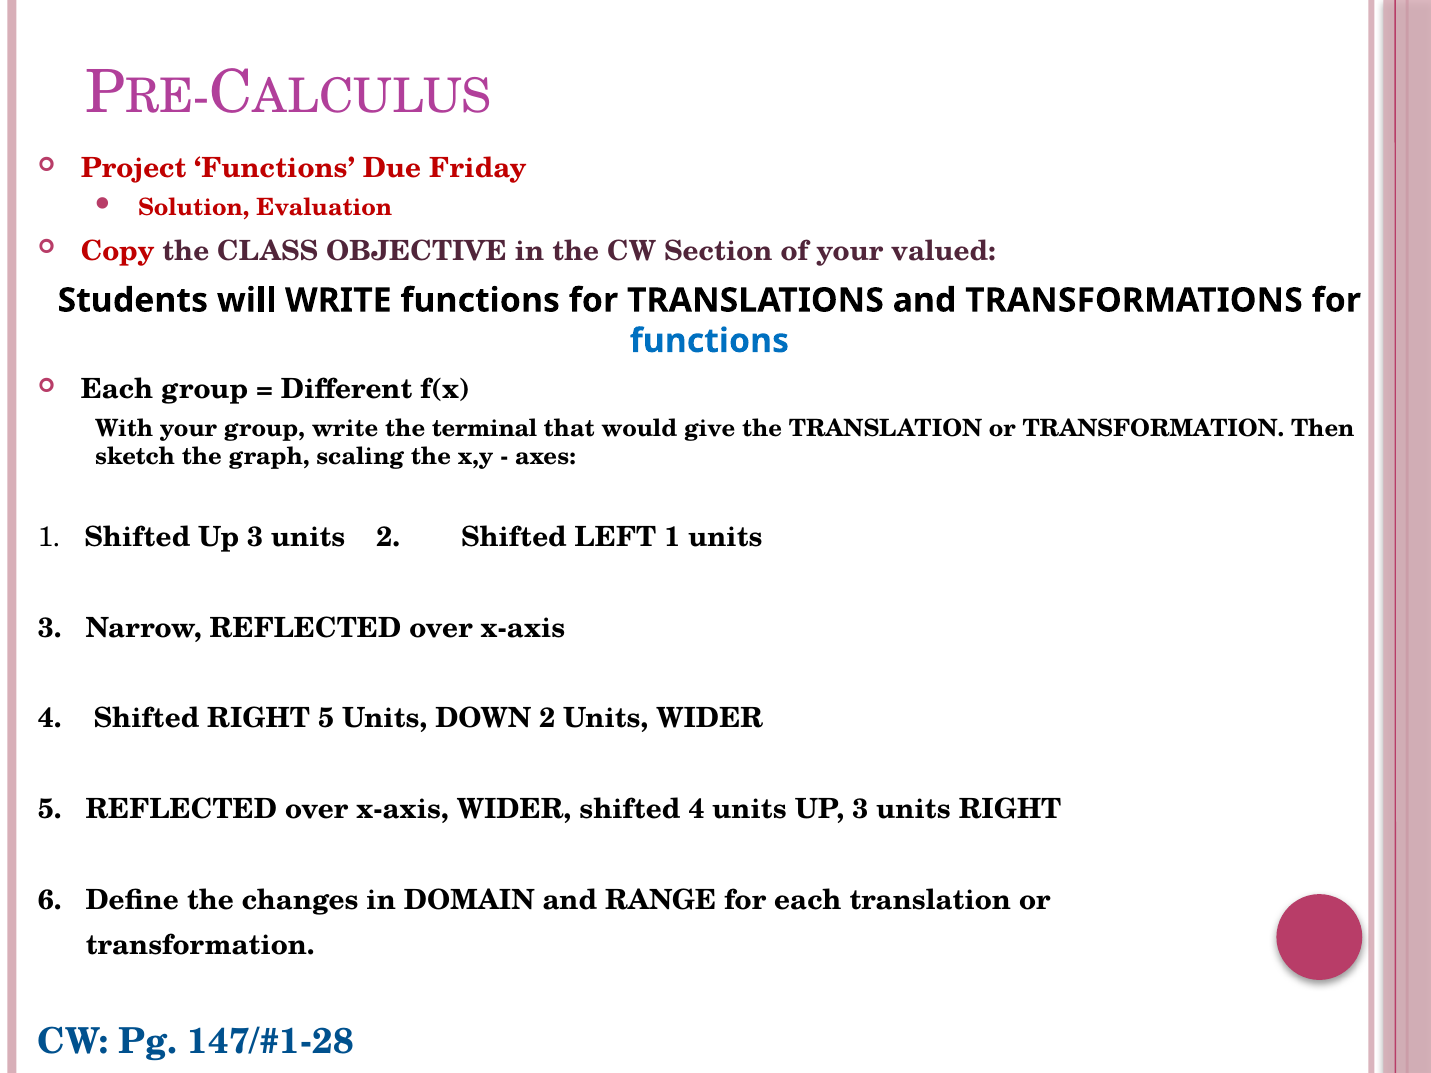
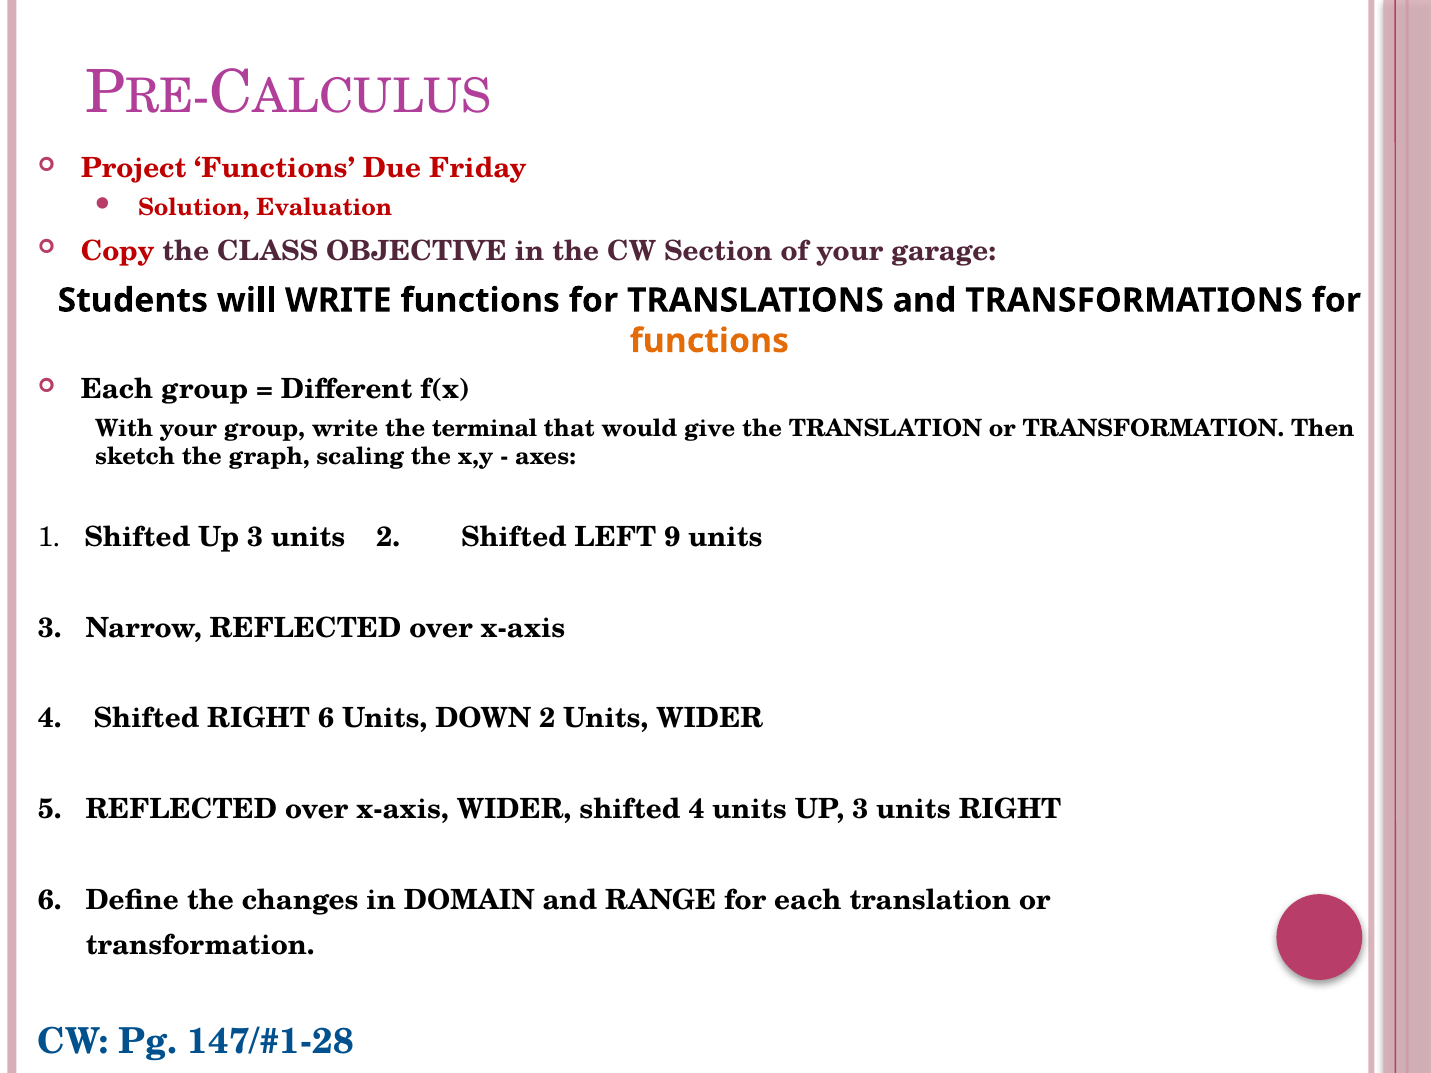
valued: valued -> garage
functions at (709, 341) colour: blue -> orange
LEFT 1: 1 -> 9
Shifted RIGHT 5: 5 -> 6
